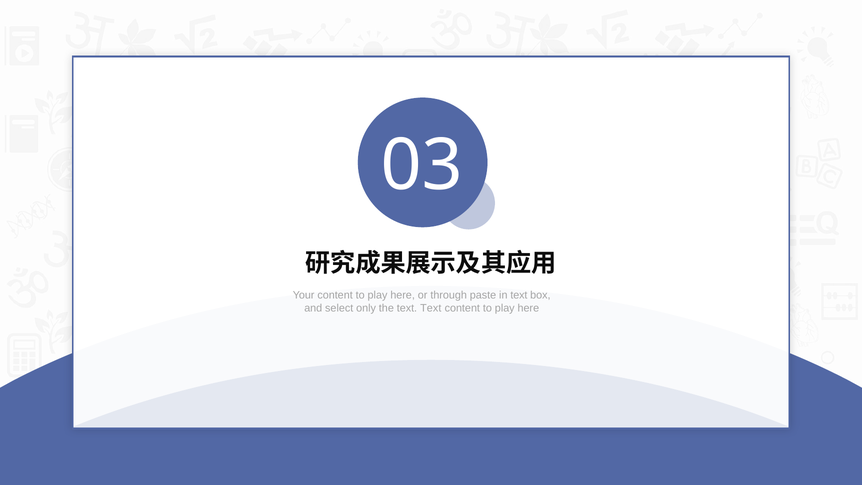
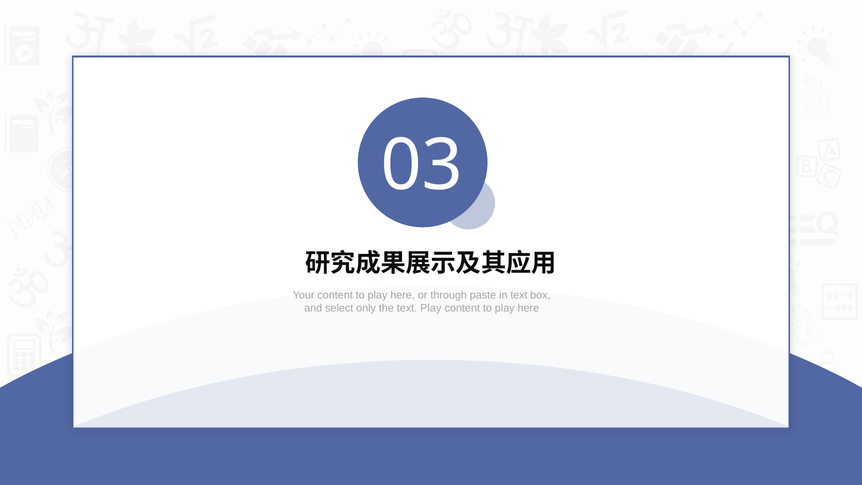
text Text: Text -> Play
